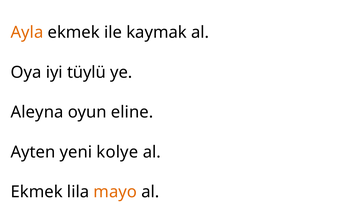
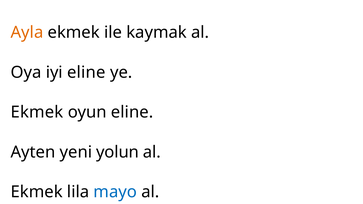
iyi tüylü: tüylü -> eline
Aleyna at (37, 112): Aleyna -> Ekmek
kolye: kolye -> yolun
mayo colour: orange -> blue
